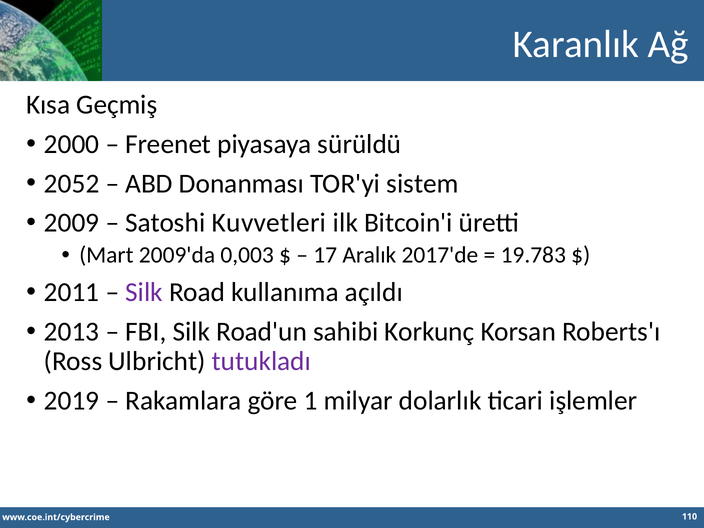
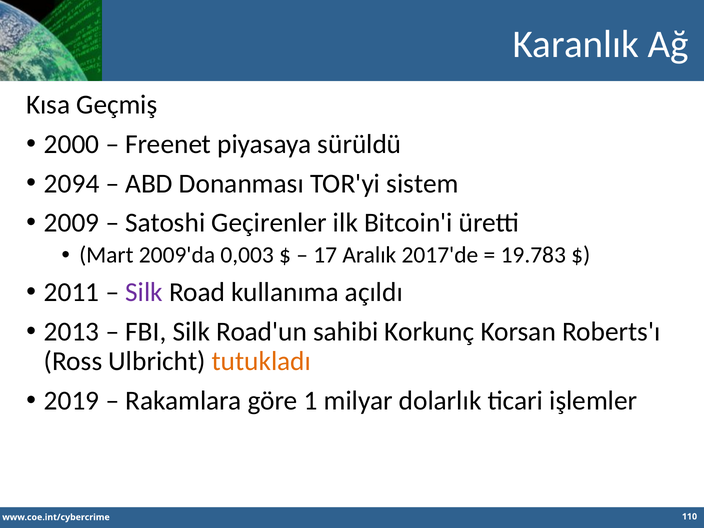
2052: 2052 -> 2094
Kuvvetleri: Kuvvetleri -> Geçirenler
tutukladı colour: purple -> orange
